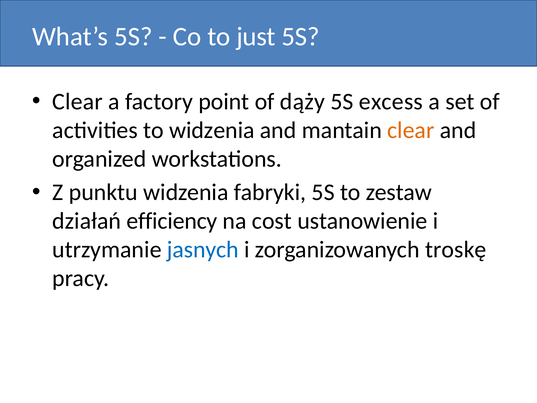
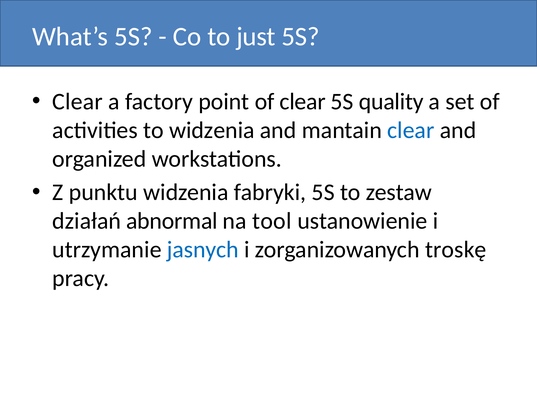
of dąży: dąży -> clear
excess: excess -> quality
clear at (411, 130) colour: orange -> blue
efficiency: efficiency -> abnormal
cost: cost -> tool
